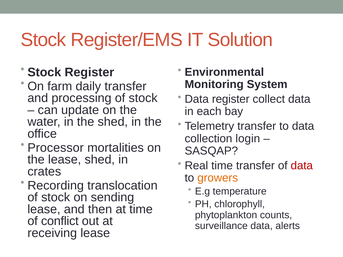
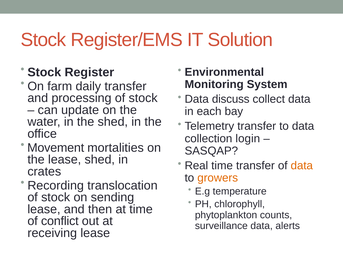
Data register: register -> discuss
Processor: Processor -> Movement
data at (302, 166) colour: red -> orange
